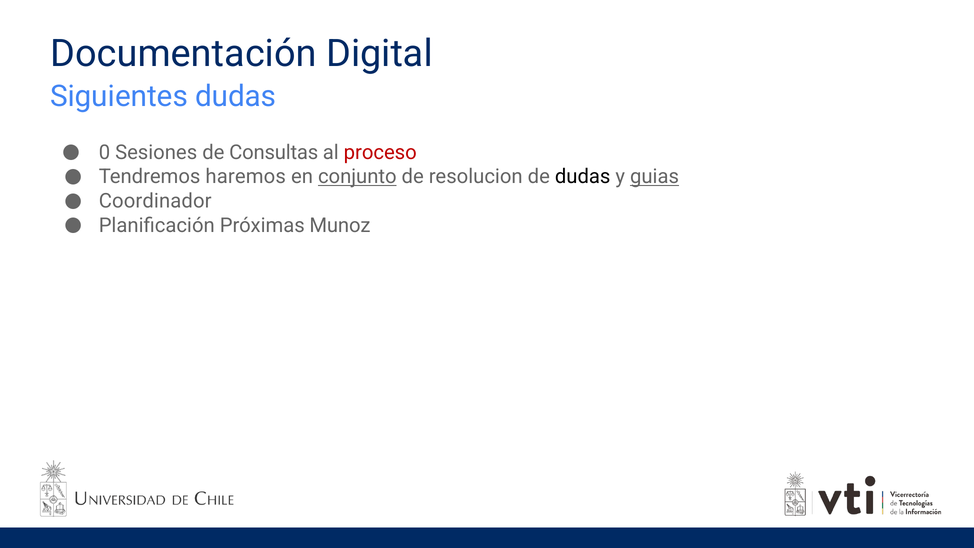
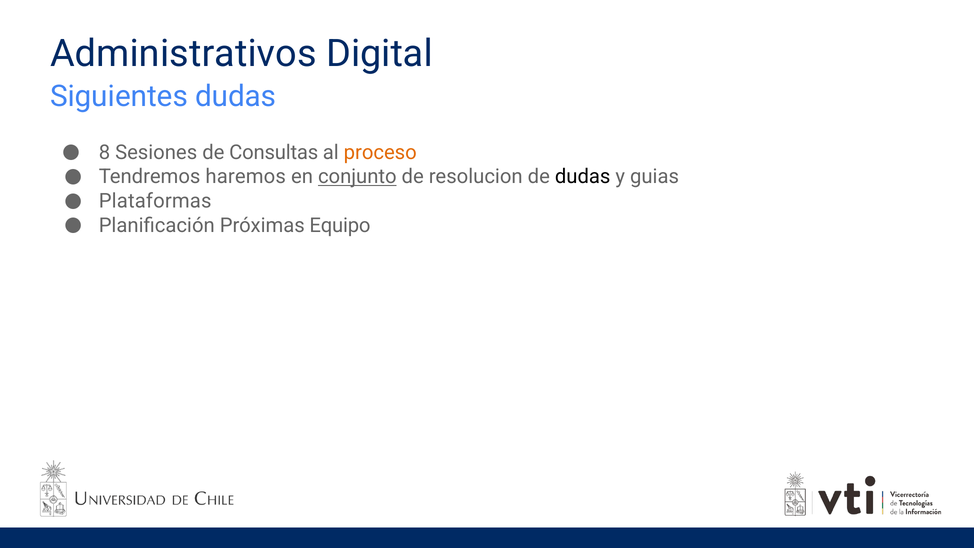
Documentación: Documentación -> Administrativos
0: 0 -> 8
proceso colour: red -> orange
guias underline: present -> none
Coordinador: Coordinador -> Plataformas
Munoz: Munoz -> Equipo
